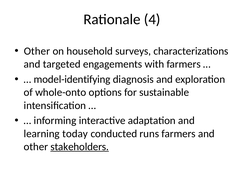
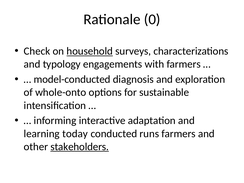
4: 4 -> 0
Other at (37, 51): Other -> Check
household underline: none -> present
targeted: targeted -> typology
model-identifying: model-identifying -> model-conducted
